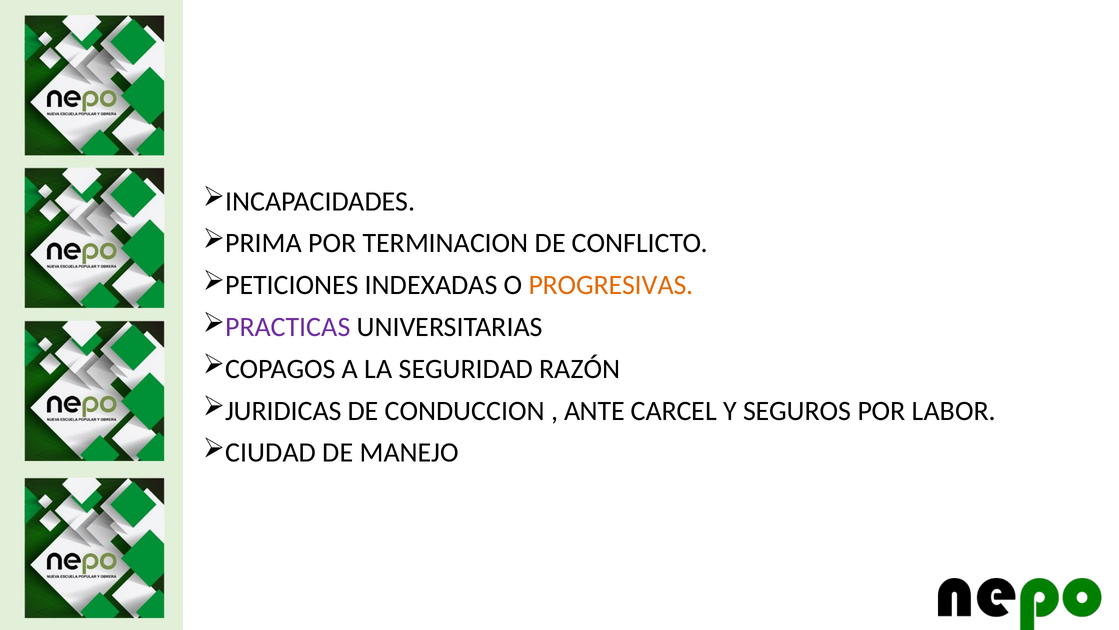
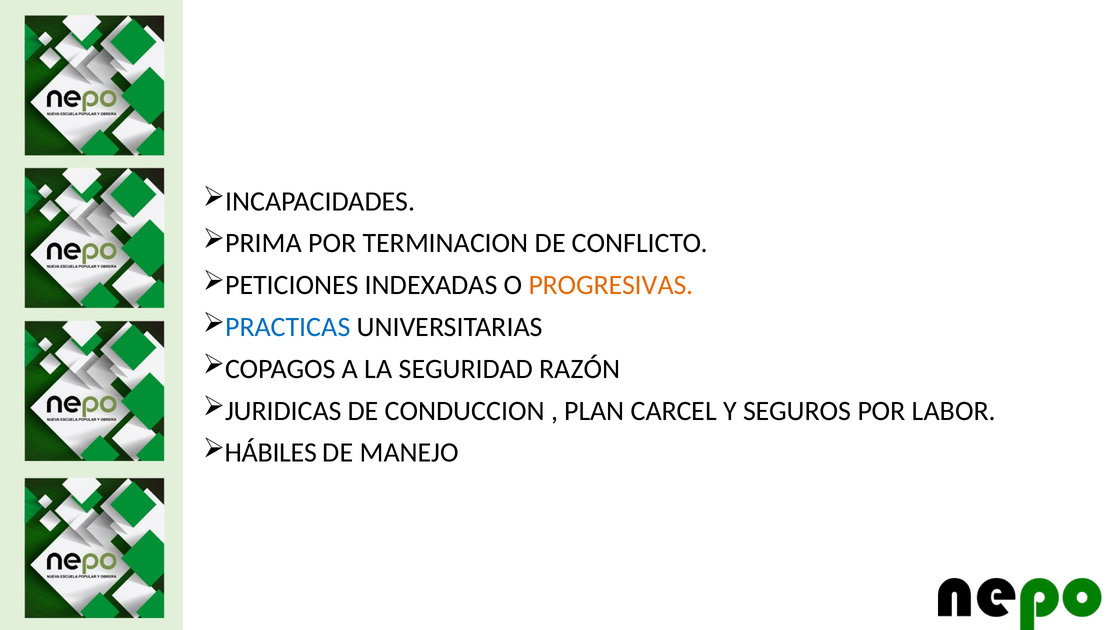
PRACTICAS colour: purple -> blue
ANTE: ANTE -> PLAN
CIUDAD: CIUDAD -> HÁBILES
